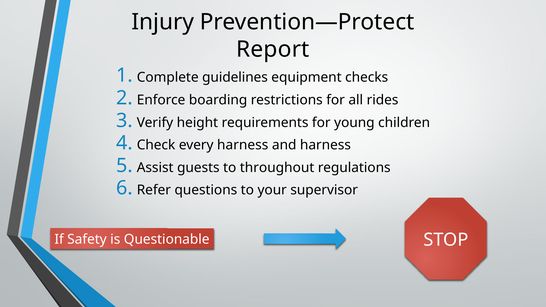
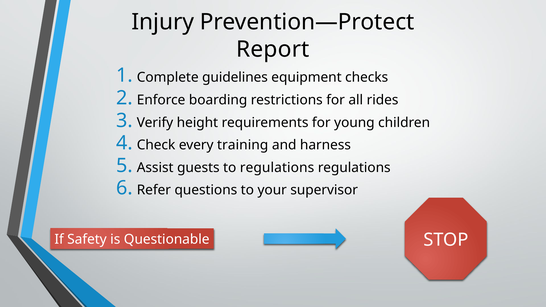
every harness: harness -> training
to throughout: throughout -> regulations
